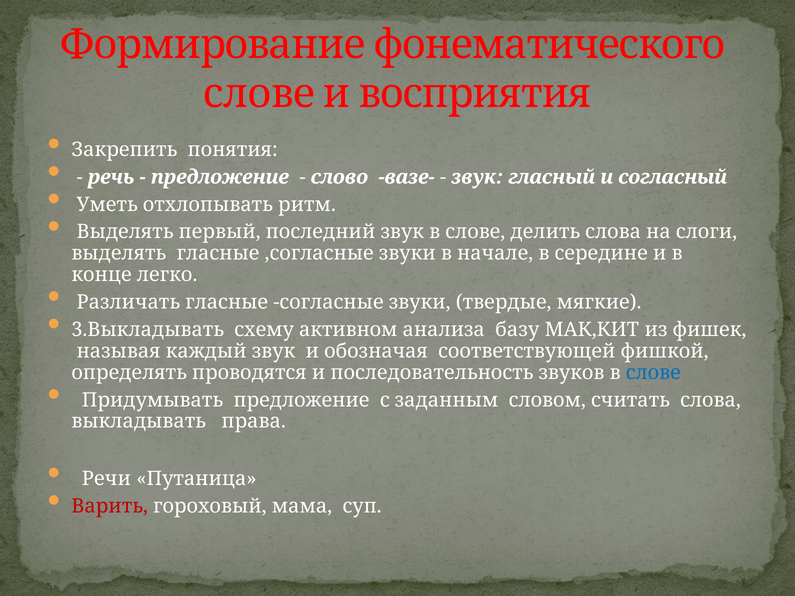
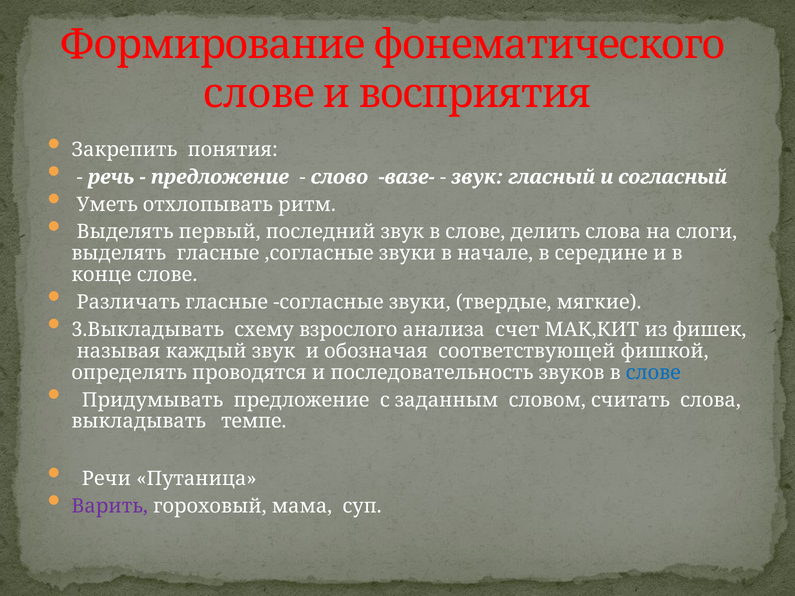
конце легко: легко -> слове
активном: активном -> взрослого
базу: базу -> счет
права: права -> темпе
Варить colour: red -> purple
